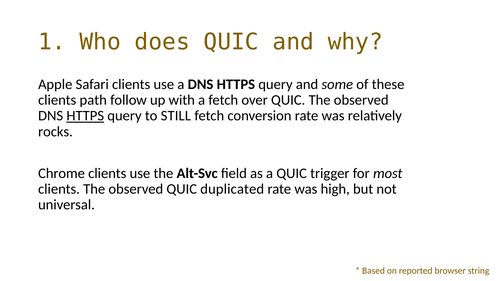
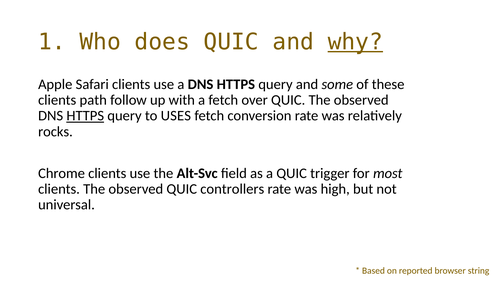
why underline: none -> present
STILL: STILL -> USES
duplicated: duplicated -> controllers
